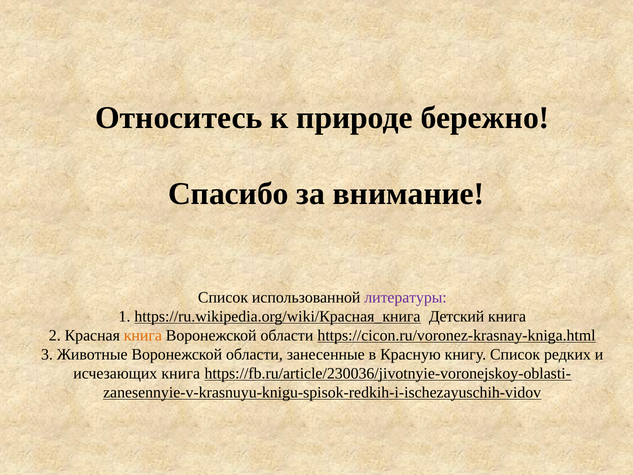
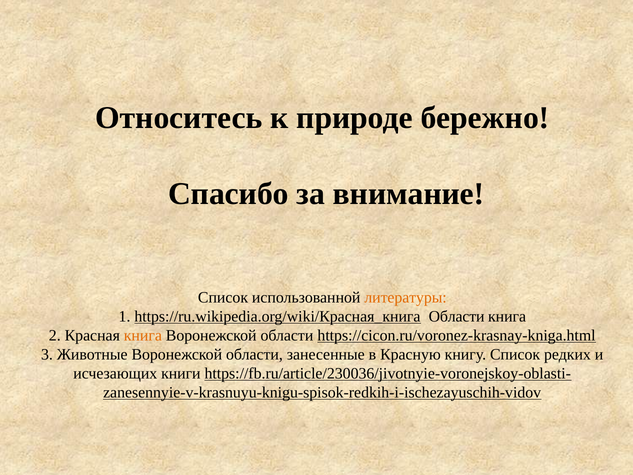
литературы colour: purple -> orange
https://ru.wikipedia.org/wiki/Красная_книга Детский: Детский -> Области
исчезающих книга: книга -> книги
